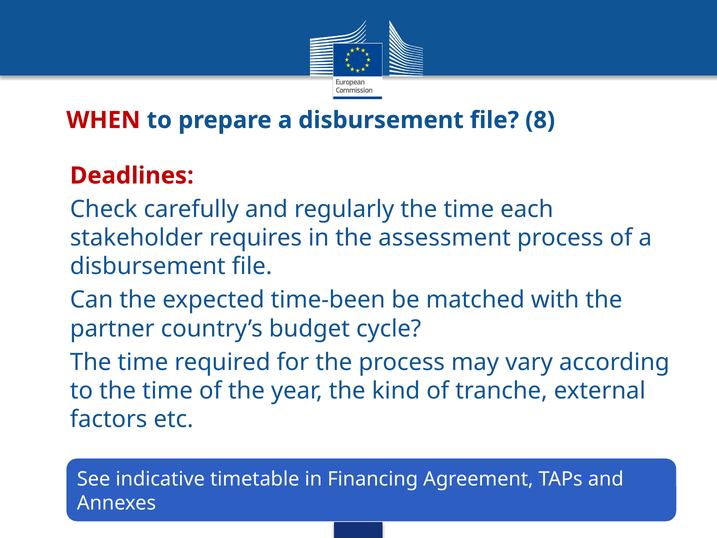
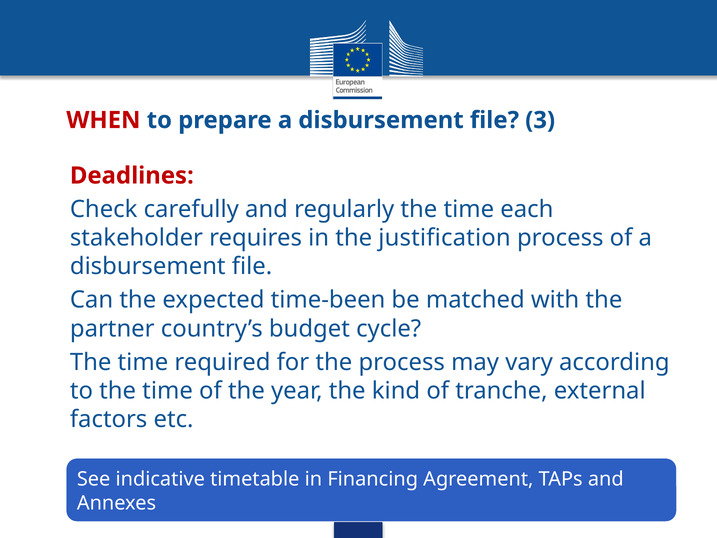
8: 8 -> 3
assessment: assessment -> justification
